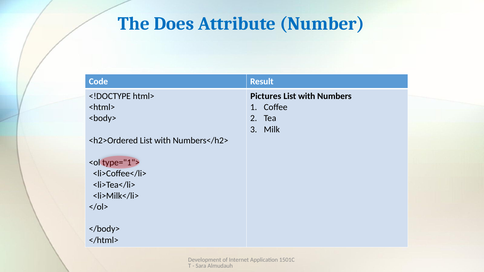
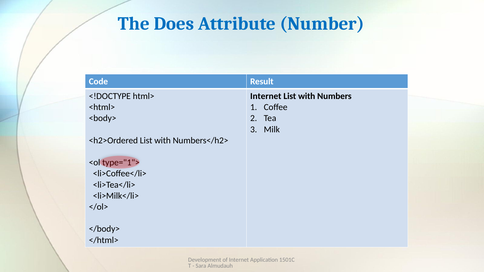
Pictures at (266, 96): Pictures -> Internet
